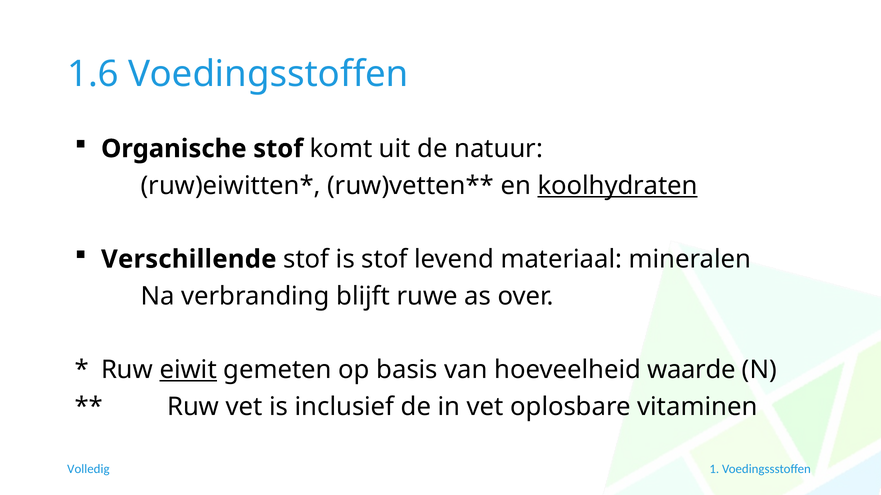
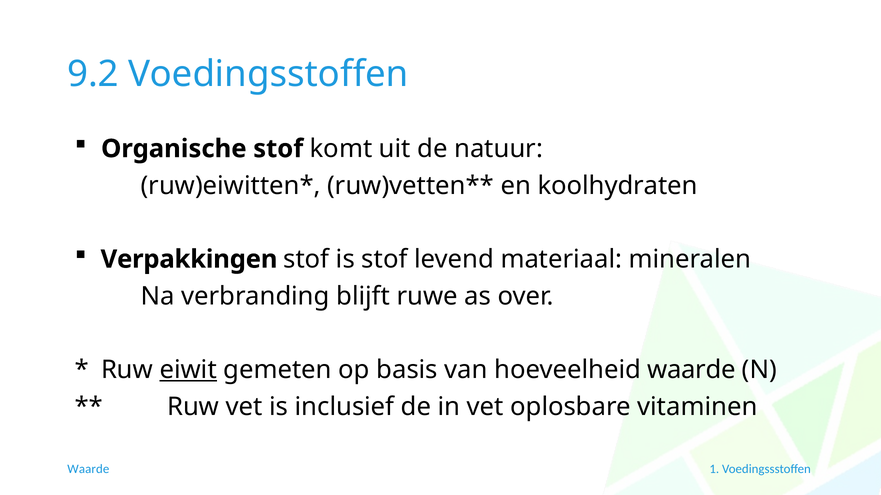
1.6: 1.6 -> 9.2
koolhydraten underline: present -> none
Verschillende: Verschillende -> Verpakkingen
Volledig at (88, 469): Volledig -> Waarde
